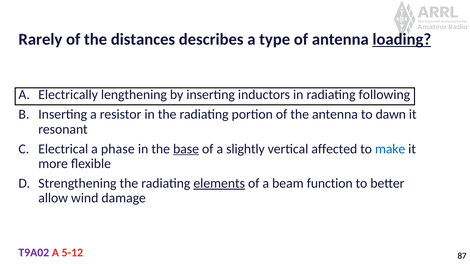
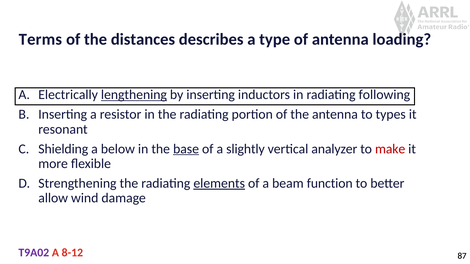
Rarely: Rarely -> Terms
loading underline: present -> none
lengthening underline: none -> present
dawn: dawn -> types
Electrical: Electrical -> Shielding
phase: phase -> below
affected: affected -> analyzer
make colour: blue -> red
5-12: 5-12 -> 8-12
